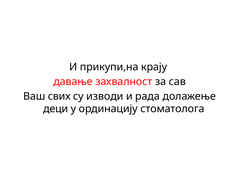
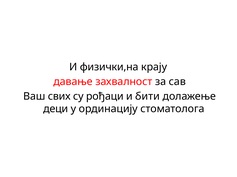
прикупи,на: прикупи,на -> физички,на
изводи: изводи -> рођаци
рада: рада -> бити
